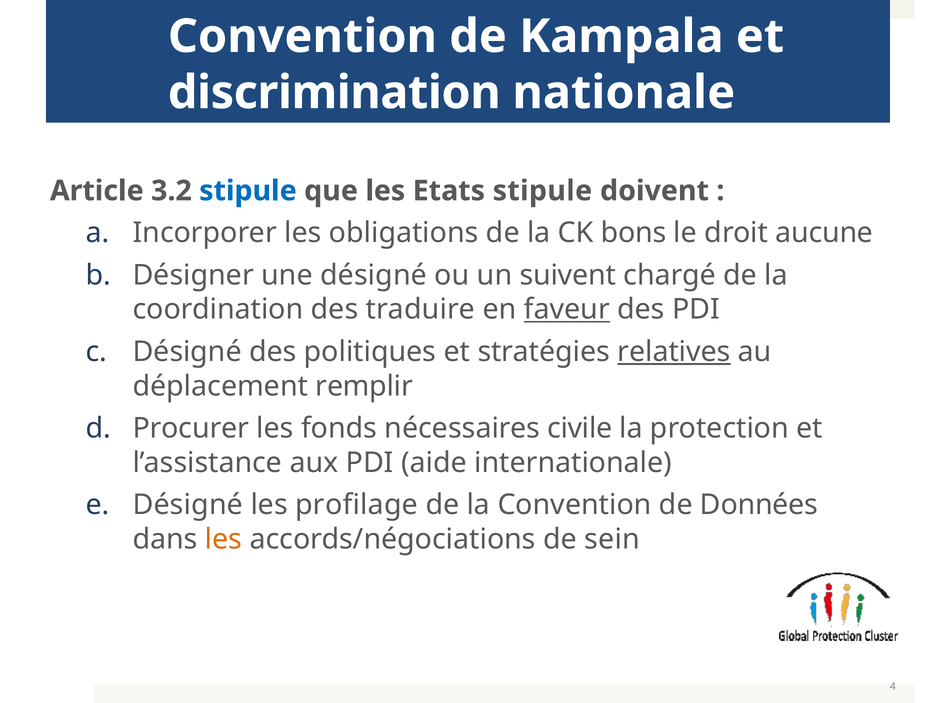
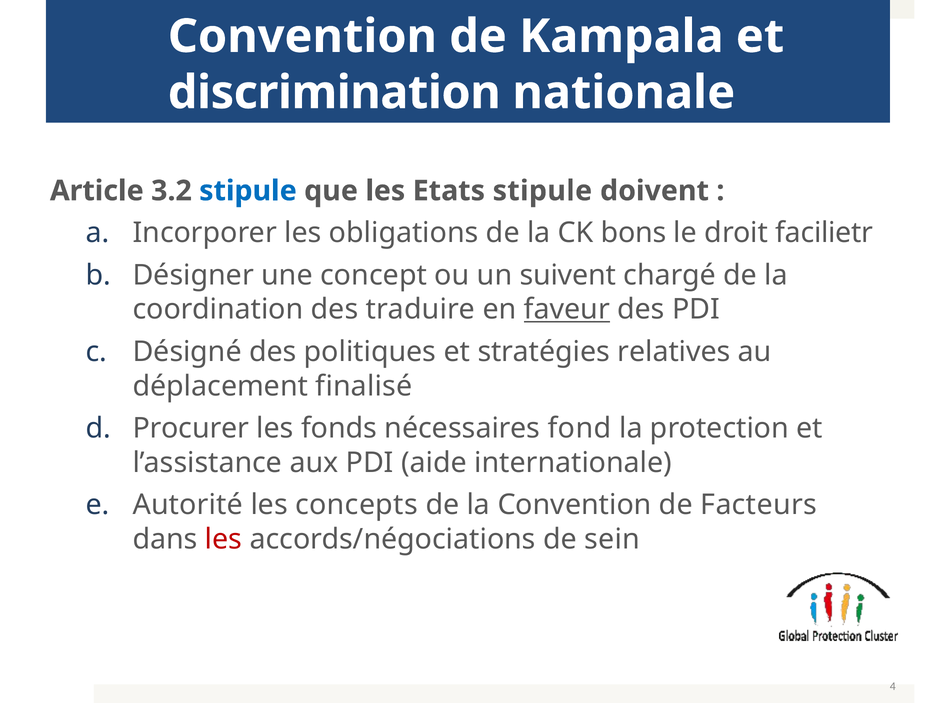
aucune: aucune -> facilietr
une désigné: désigné -> concept
relatives underline: present -> none
remplir: remplir -> finalisé
civile: civile -> fond
Désigné at (188, 505): Désigné -> Autorité
profilage: profilage -> concepts
Données: Données -> Facteurs
les at (224, 540) colour: orange -> red
